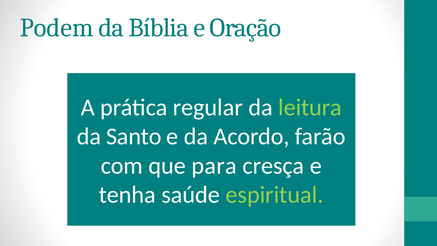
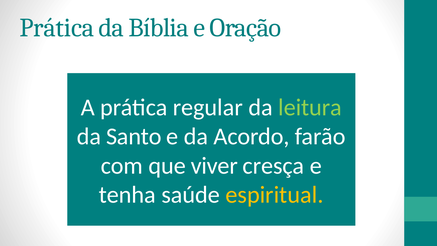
Podem at (57, 28): Podem -> Prática
para: para -> viver
espiritual colour: light green -> yellow
